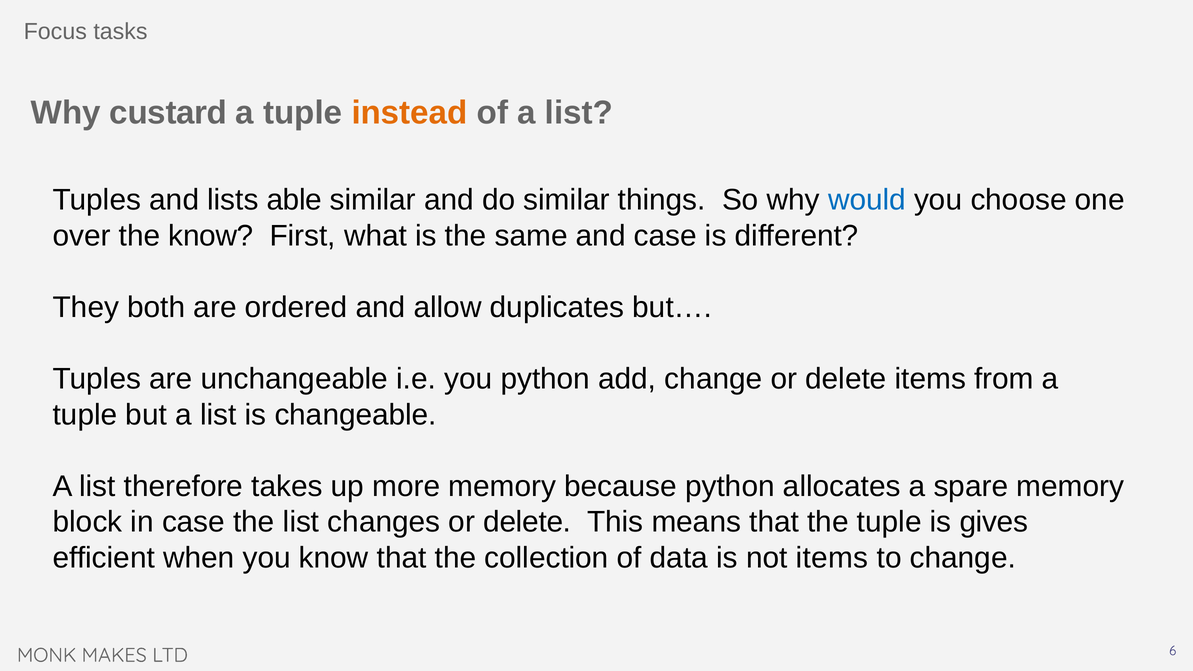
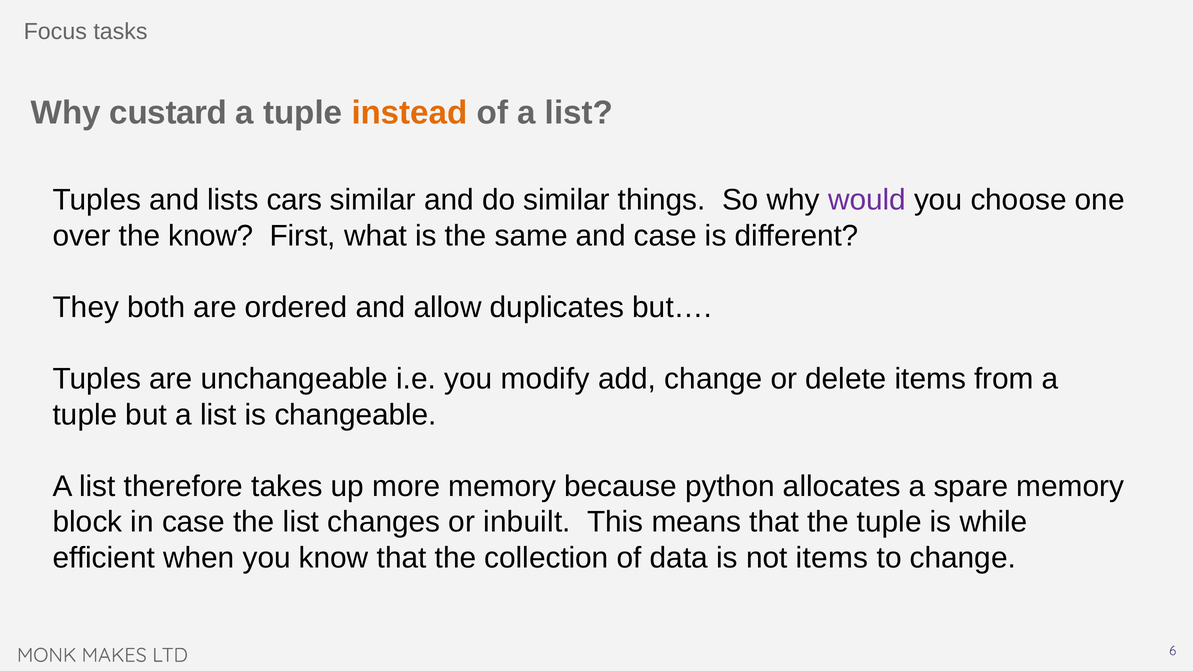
able: able -> cars
would colour: blue -> purple
you python: python -> modify
changes or delete: delete -> inbuilt
gives: gives -> while
